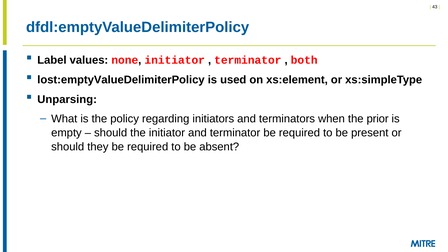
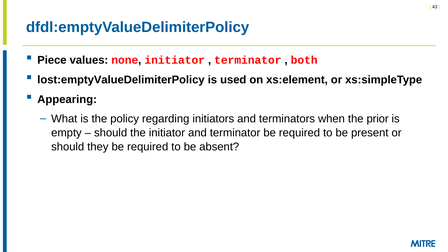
Label: Label -> Piece
Unparsing: Unparsing -> Appearing
